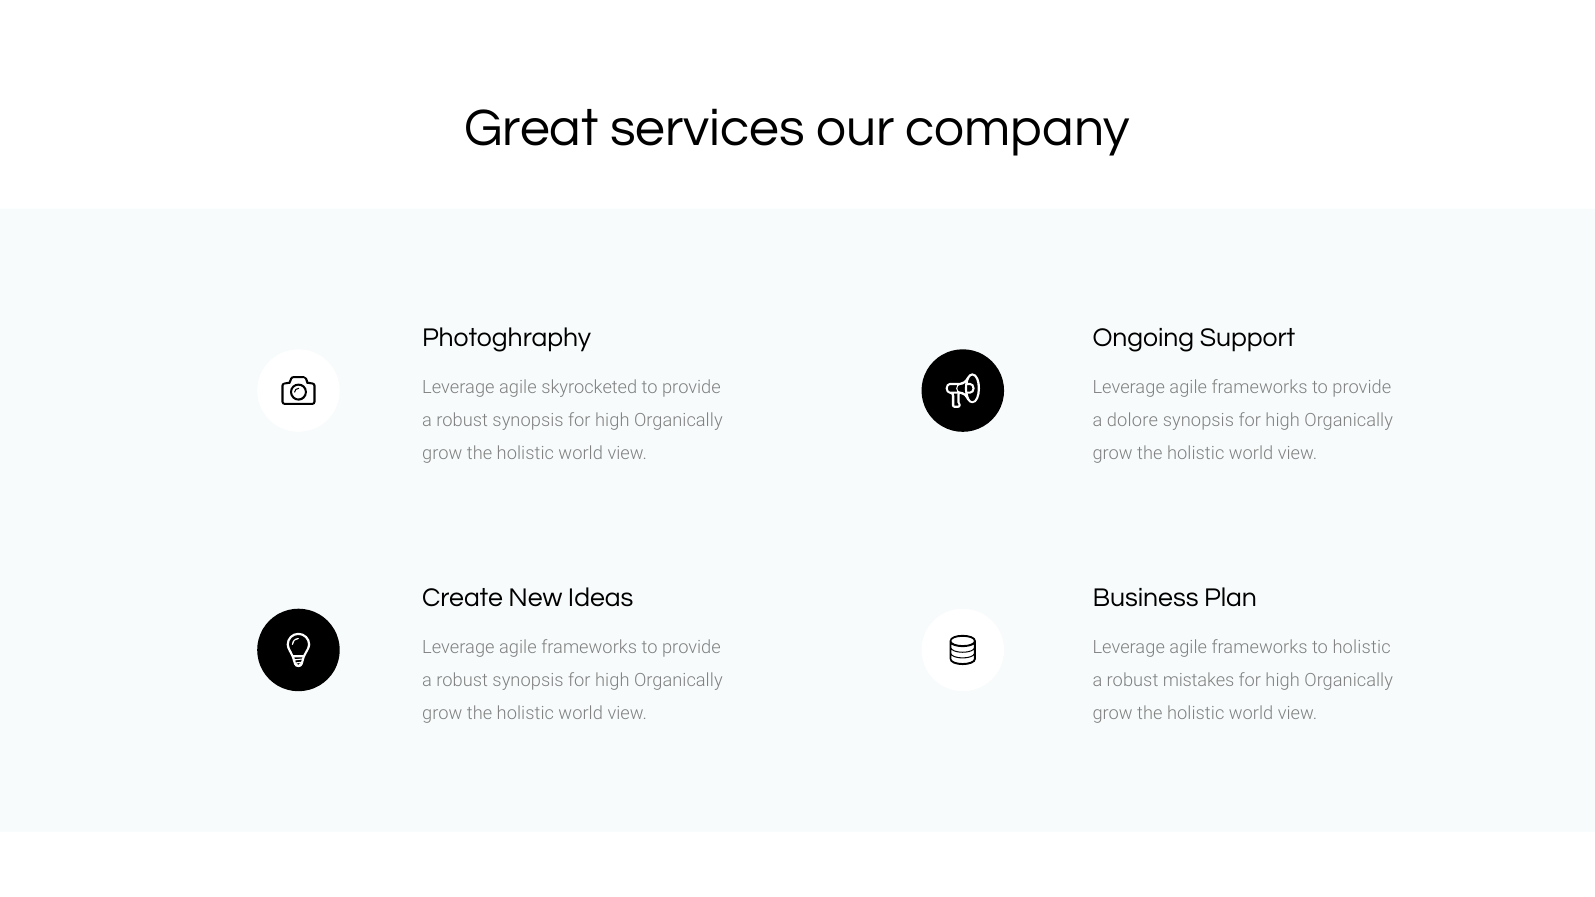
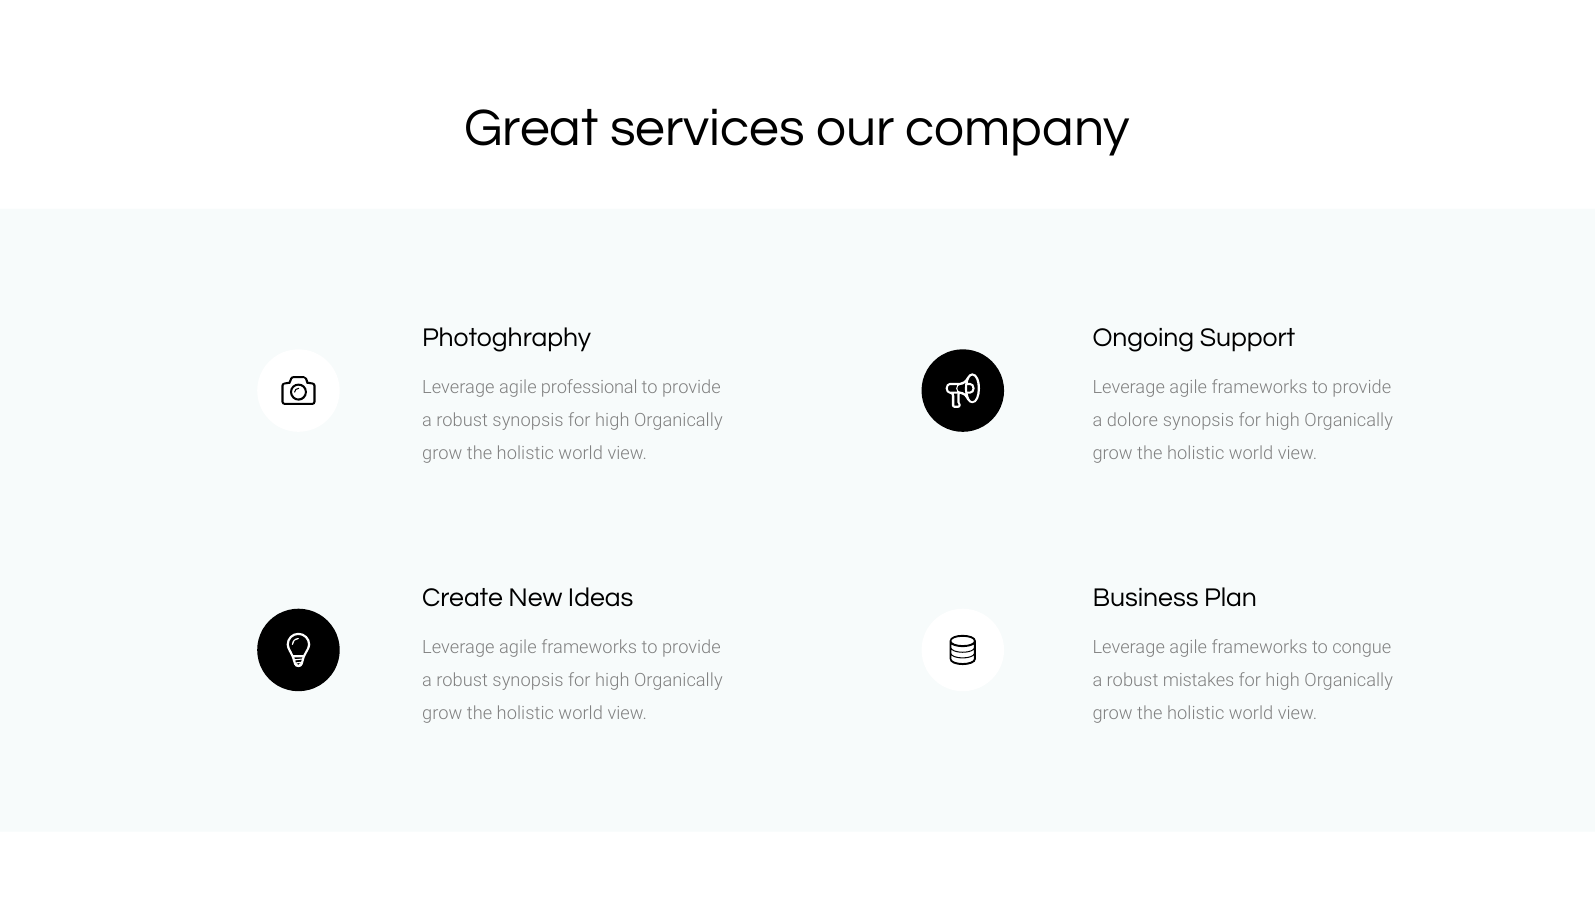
skyrocketed: skyrocketed -> professional
to holistic: holistic -> congue
